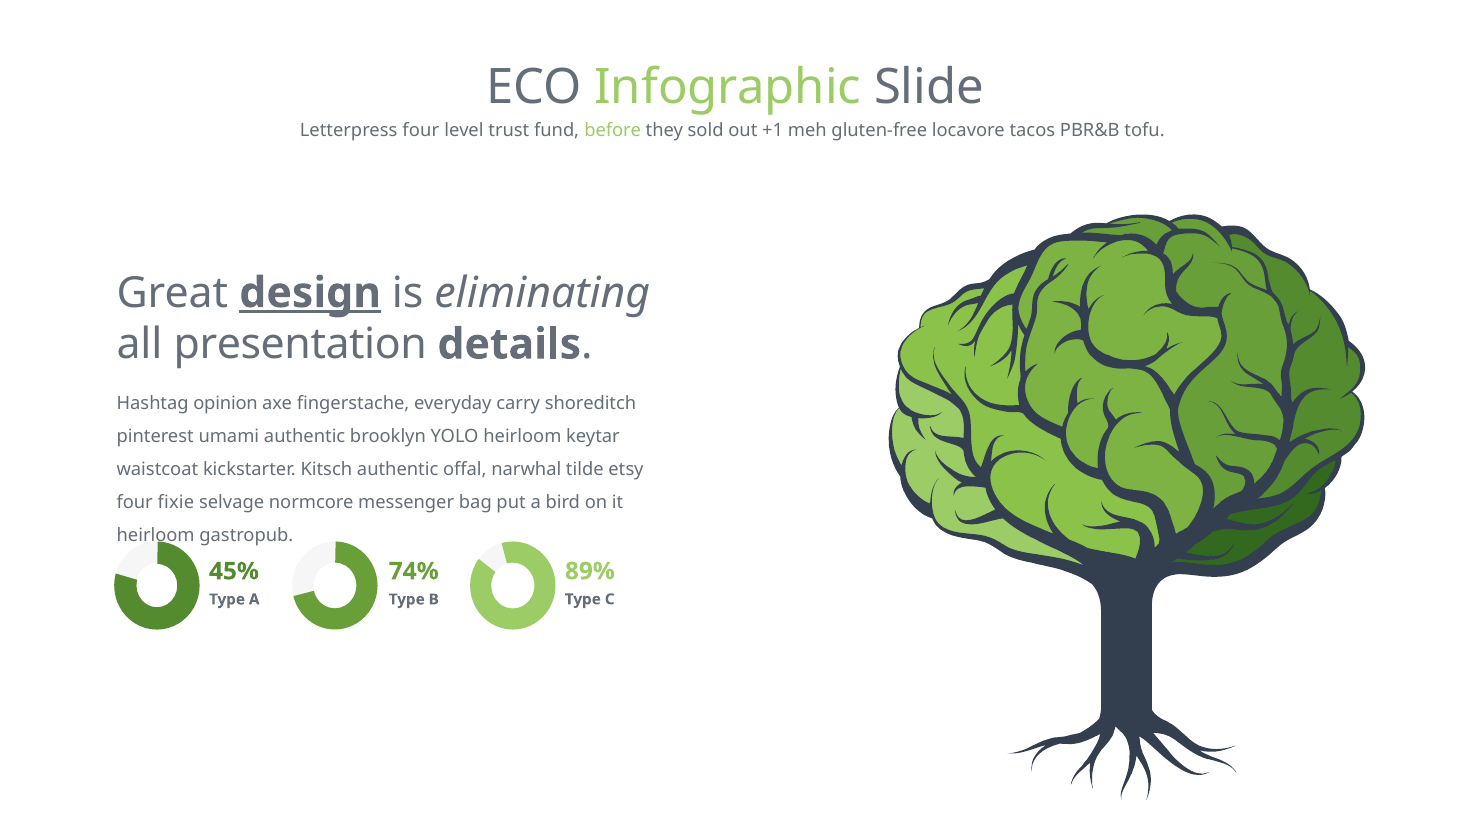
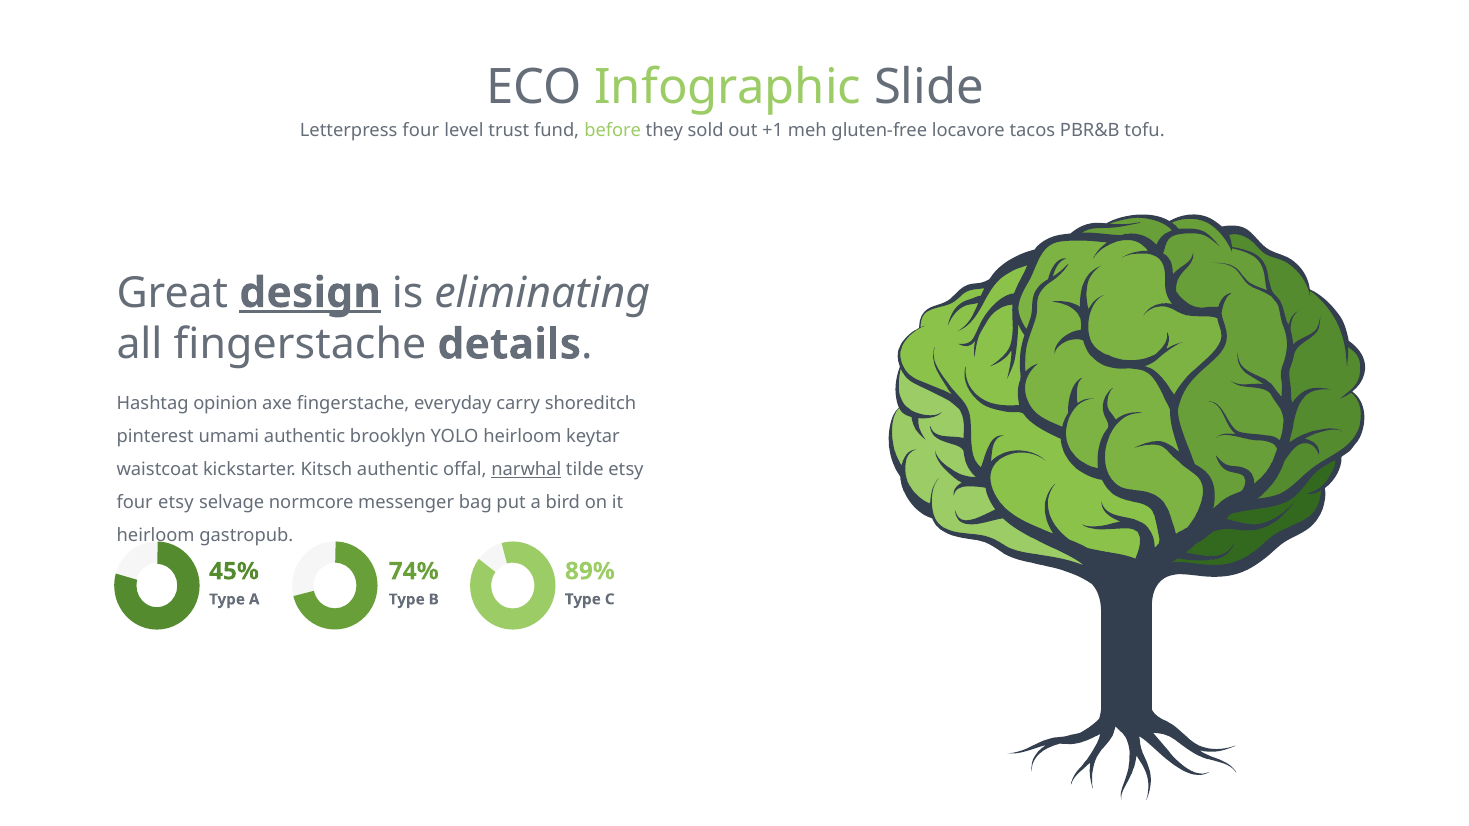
all presentation: presentation -> fingerstache
narwhal underline: none -> present
four fixie: fixie -> etsy
